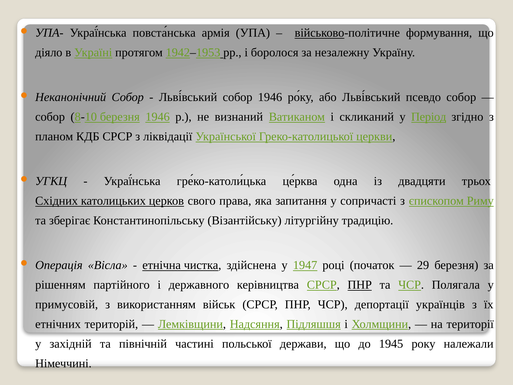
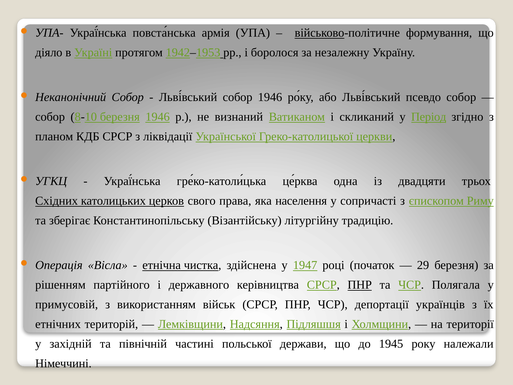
запитання: запитання -> населення
